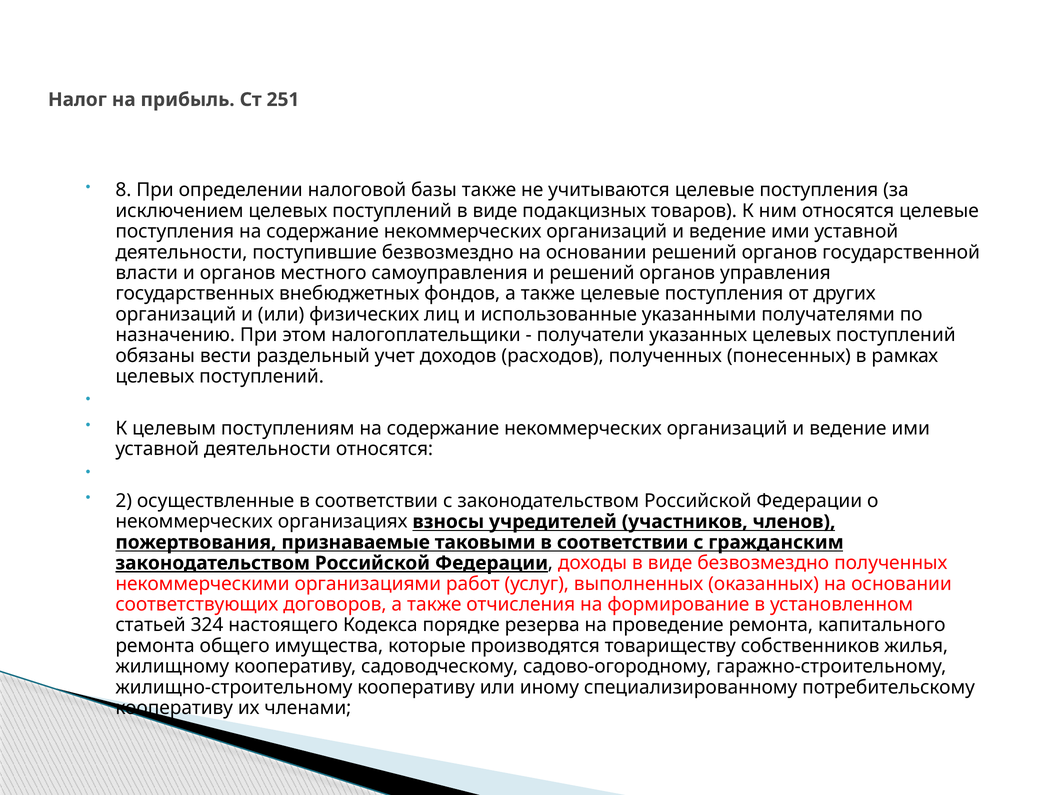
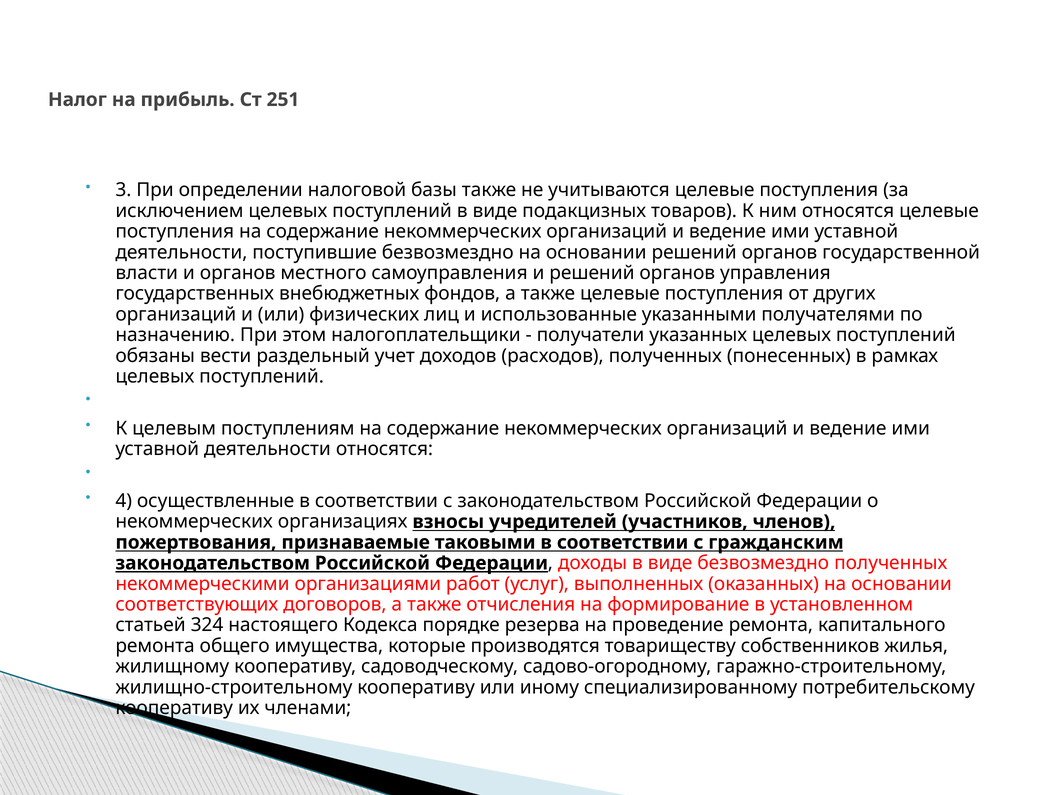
8: 8 -> 3
2: 2 -> 4
